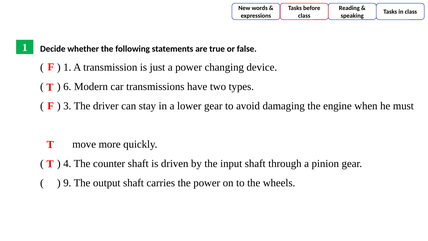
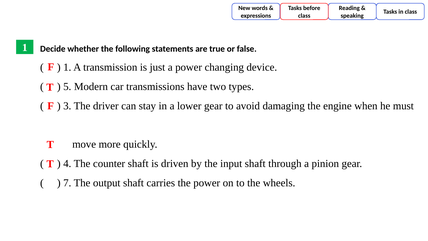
6: 6 -> 5
9: 9 -> 7
